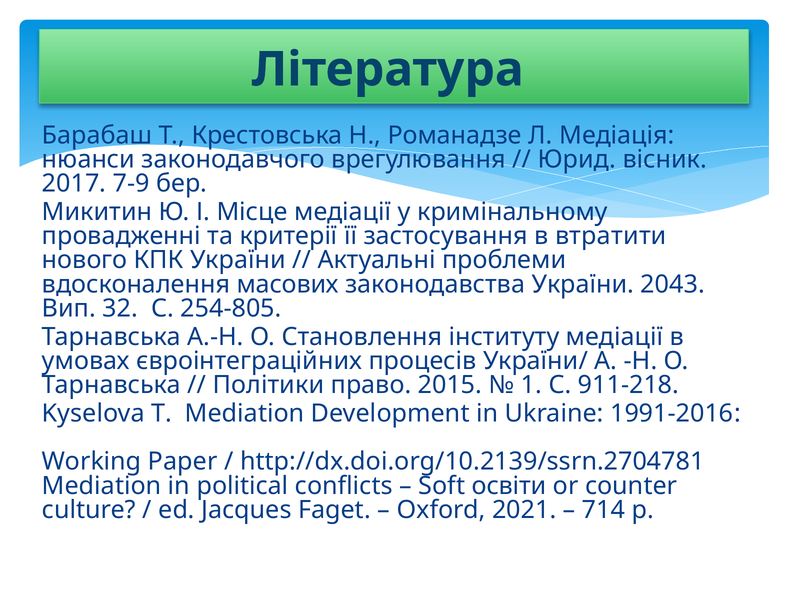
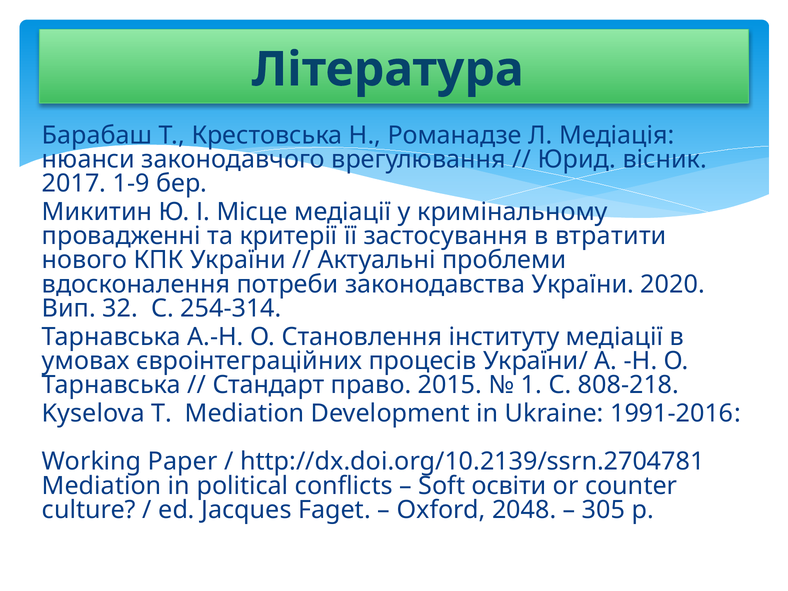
7-9: 7-9 -> 1-9
масових: масових -> потреби
2043: 2043 -> 2020
254-805: 254-805 -> 254-314
Політики: Політики -> Стандарт
911-218: 911-218 -> 808-218
2021: 2021 -> 2048
714: 714 -> 305
